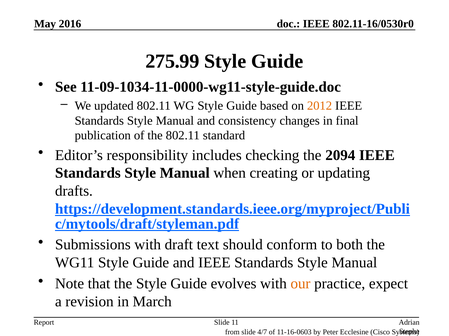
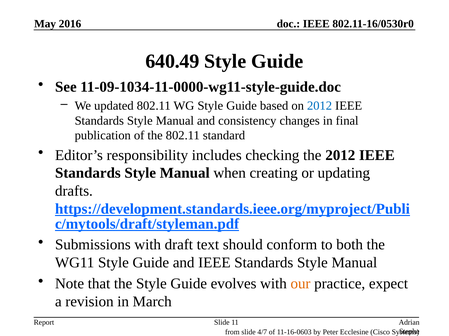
275.99: 275.99 -> 640.49
2012 at (320, 106) colour: orange -> blue
the 2094: 2094 -> 2012
